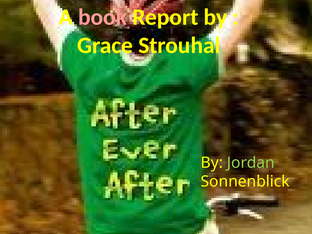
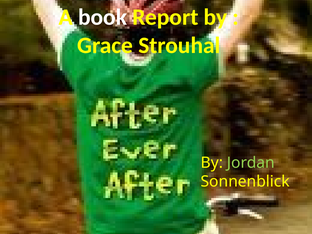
book colour: pink -> white
